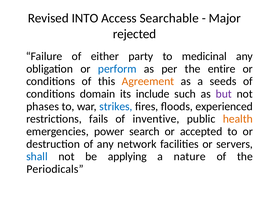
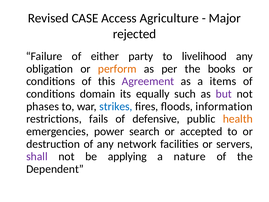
INTO: INTO -> CASE
Searchable: Searchable -> Agriculture
medicinal: medicinal -> livelihood
perform colour: blue -> orange
entire: entire -> books
Agreement colour: orange -> purple
seeds: seeds -> items
include: include -> equally
experienced: experienced -> information
inventive: inventive -> defensive
shall colour: blue -> purple
Periodicals: Periodicals -> Dependent
